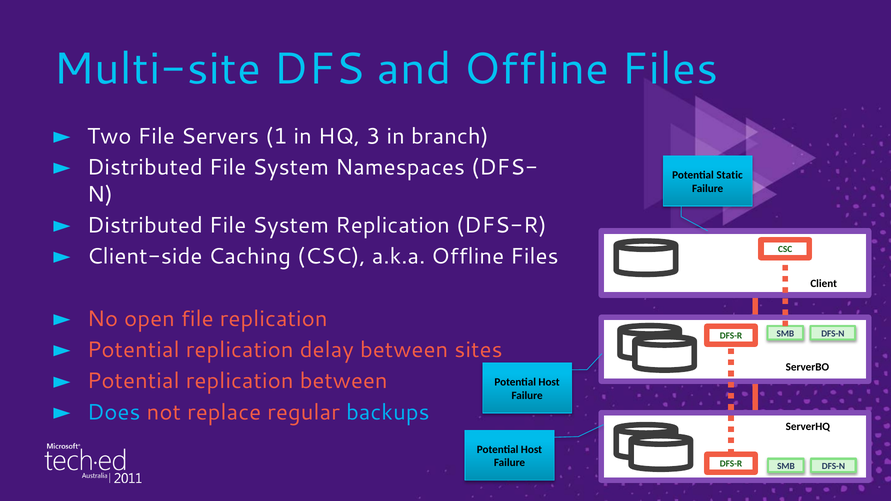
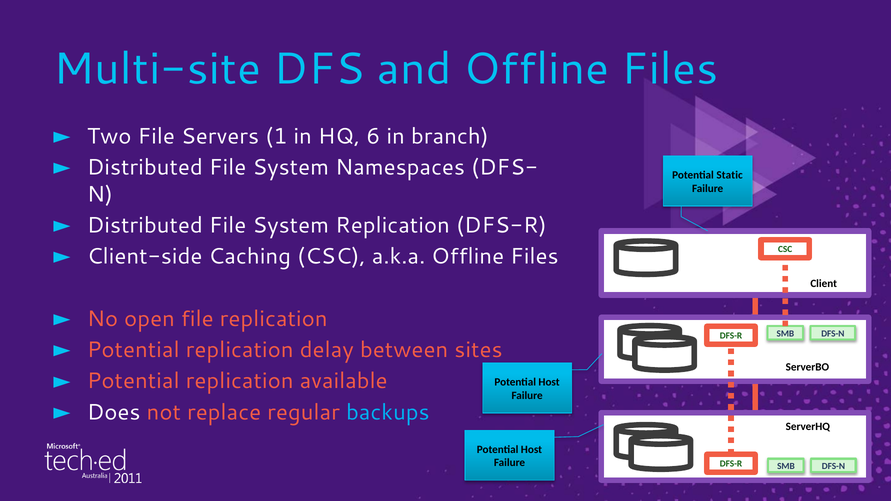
3: 3 -> 6
replication between: between -> available
Does colour: light blue -> white
